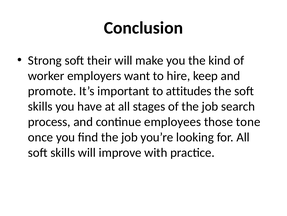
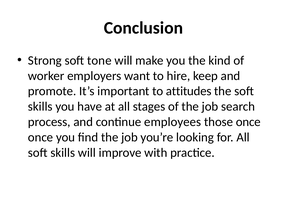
their: their -> tone
those tone: tone -> once
